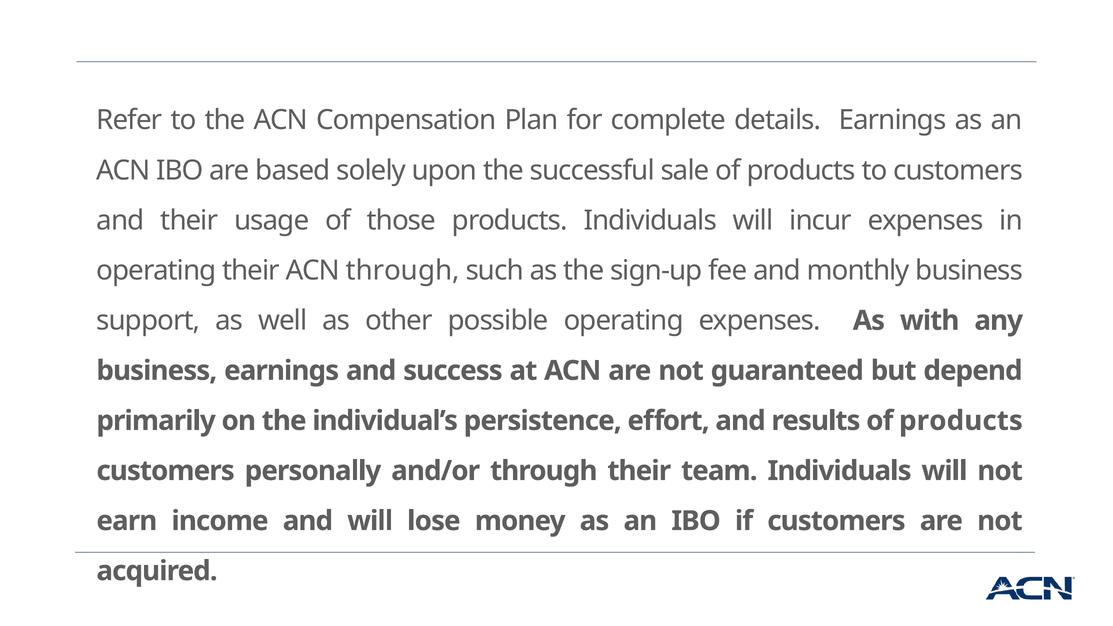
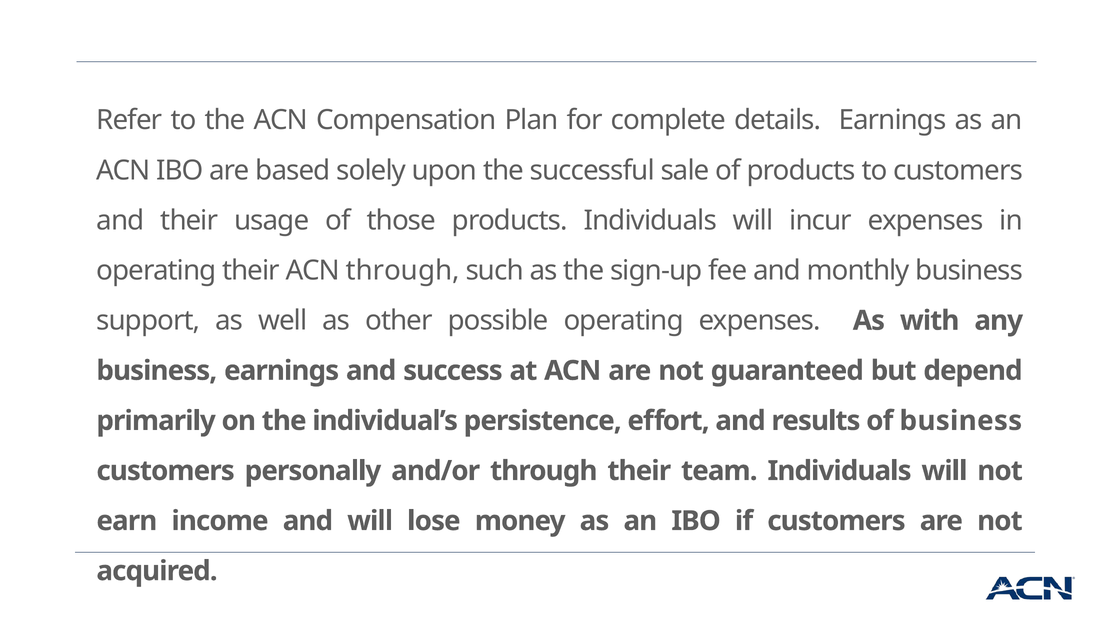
results of products: products -> business
